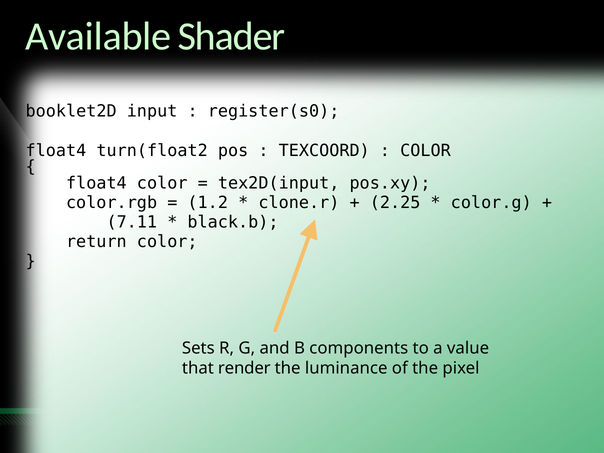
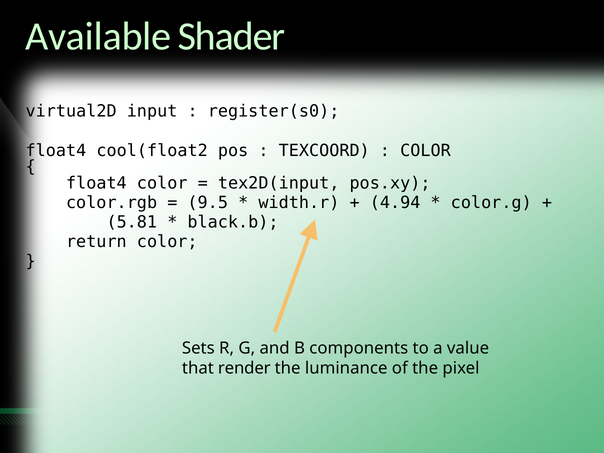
booklet2D: booklet2D -> virtual2D
turn(float2: turn(float2 -> cool(float2
1.2: 1.2 -> 9.5
clone.r: clone.r -> width.r
2.25: 2.25 -> 4.94
7.11: 7.11 -> 5.81
